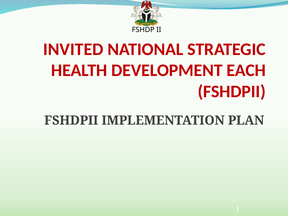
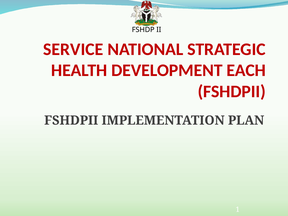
INVITED: INVITED -> SERVICE
